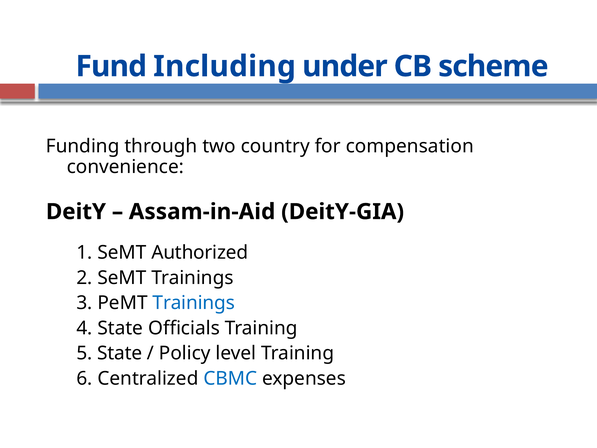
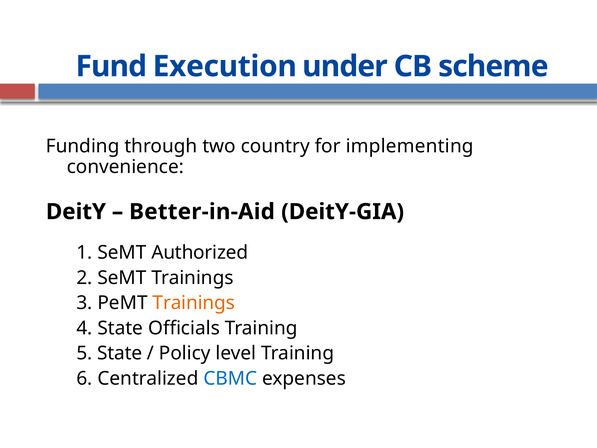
Including: Including -> Execution
compensation: compensation -> implementing
Assam-in-Aid: Assam-in-Aid -> Better-in-Aid
Trainings at (194, 303) colour: blue -> orange
